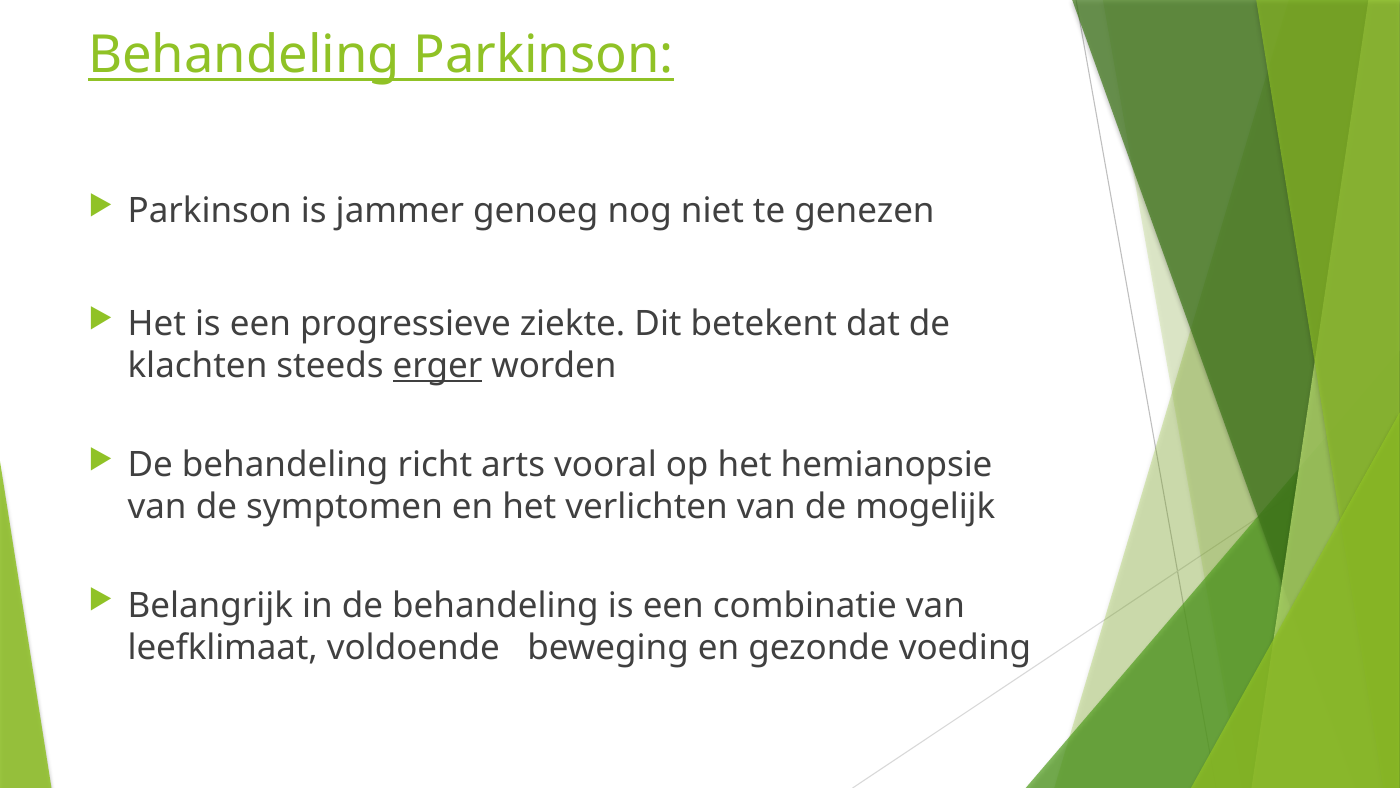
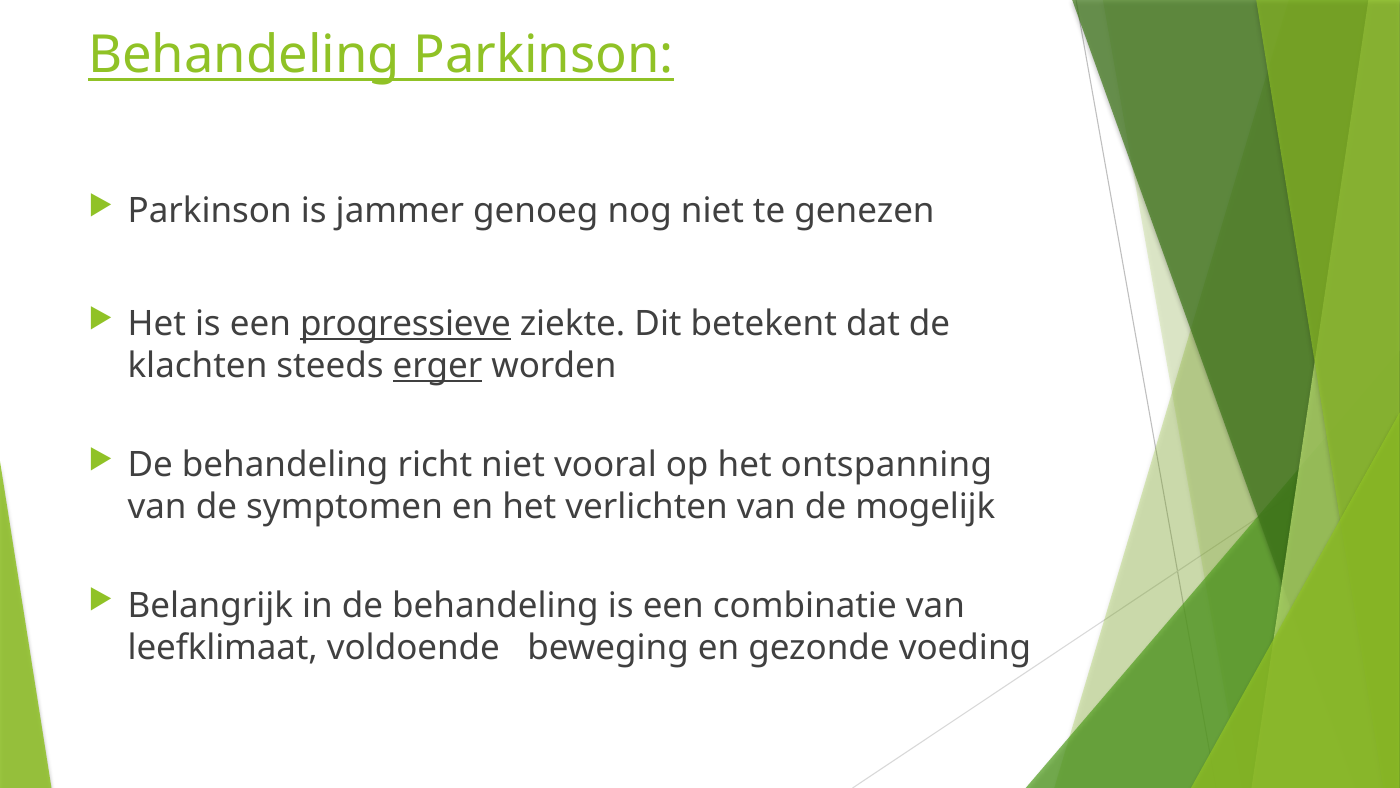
progressieve underline: none -> present
richt arts: arts -> niet
hemianopsie: hemianopsie -> ontspanning
